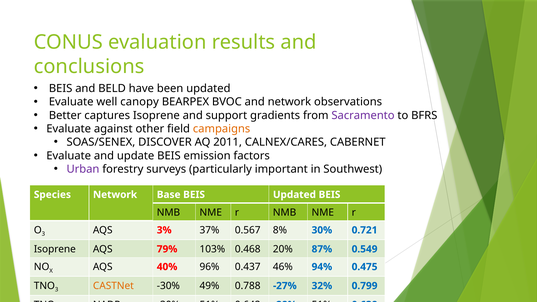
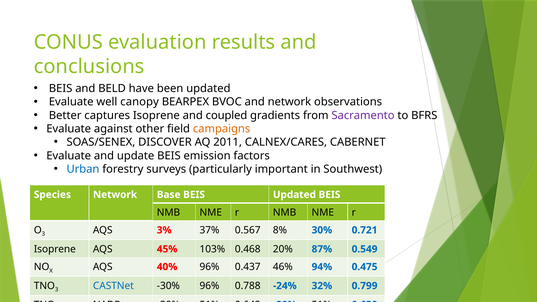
support: support -> coupled
Urban colour: purple -> blue
79%: 79% -> 45%
CASTNet colour: orange -> blue
-30% 49%: 49% -> 96%
-27%: -27% -> -24%
